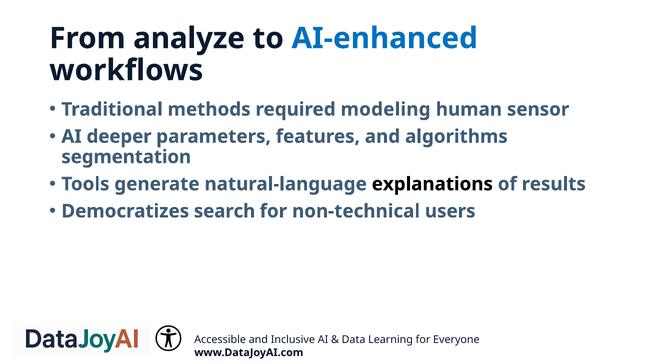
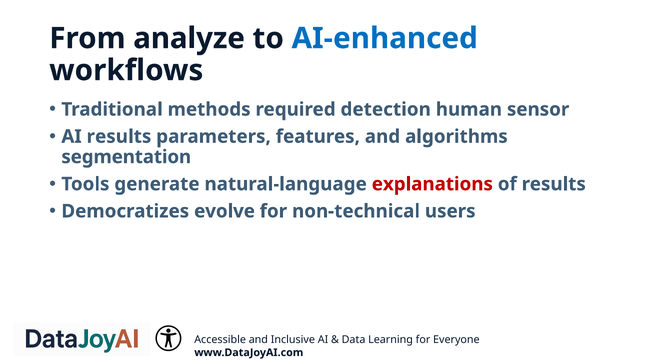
modeling: modeling -> detection
AI deeper: deeper -> results
explanations colour: black -> red
search: search -> evolve
